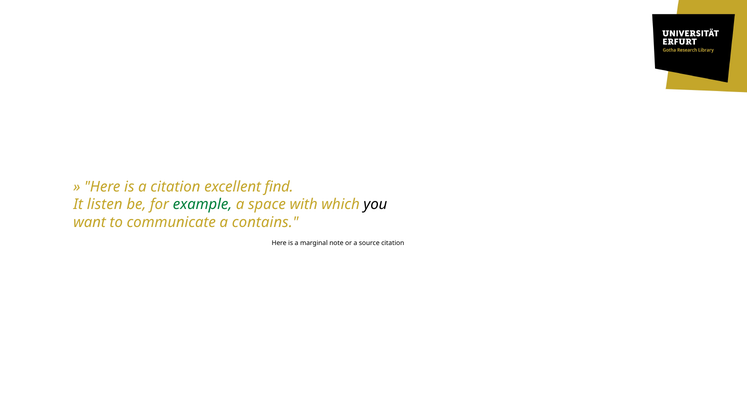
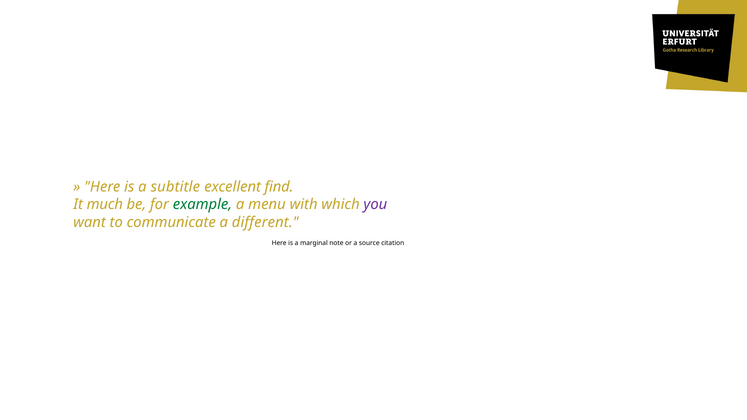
a citation: citation -> subtitle
listen: listen -> much
space: space -> menu
you colour: black -> purple
contains: contains -> different
